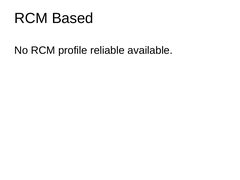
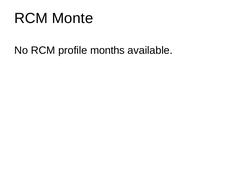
Based: Based -> Monte
reliable: reliable -> months
